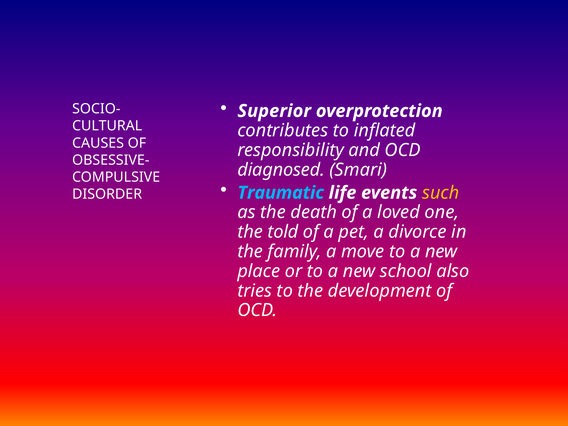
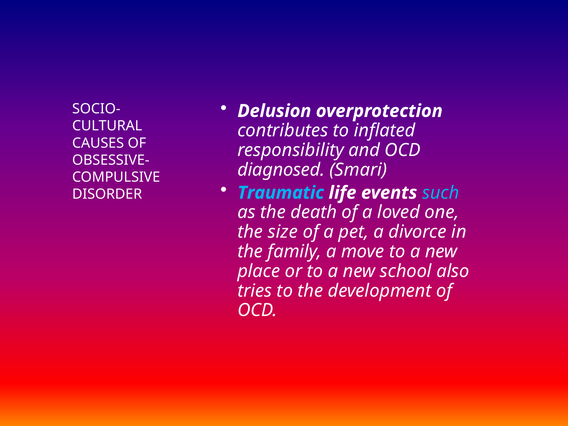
Superior: Superior -> Delusion
such colour: yellow -> light blue
told: told -> size
